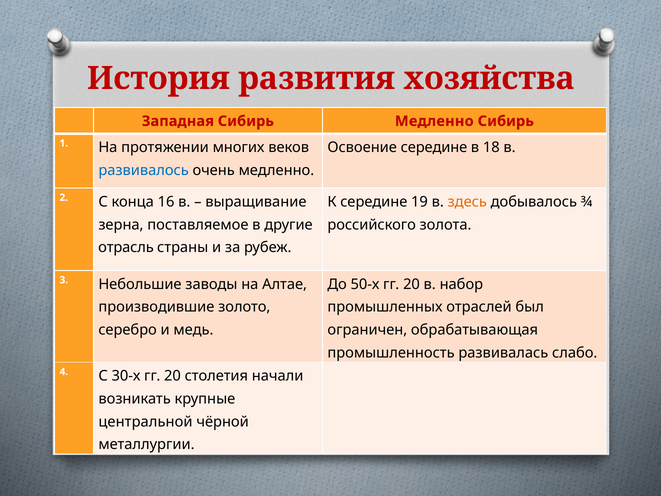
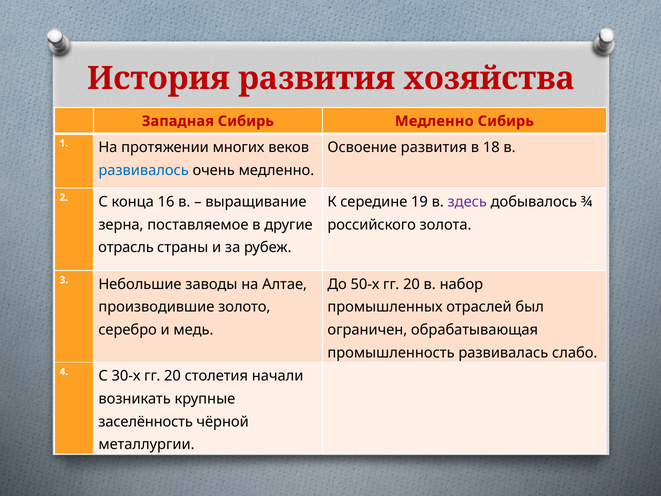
Освоение середине: середине -> развития
здесь colour: orange -> purple
центральной: центральной -> заселённость
